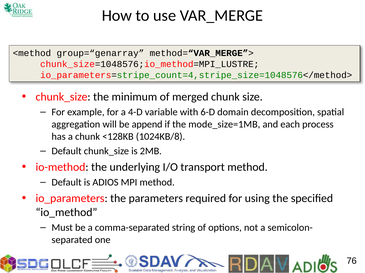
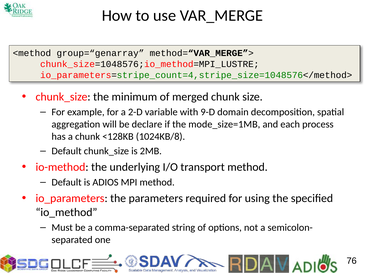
4-D: 4-D -> 2-D
6-D: 6-D -> 9-D
append: append -> declare
